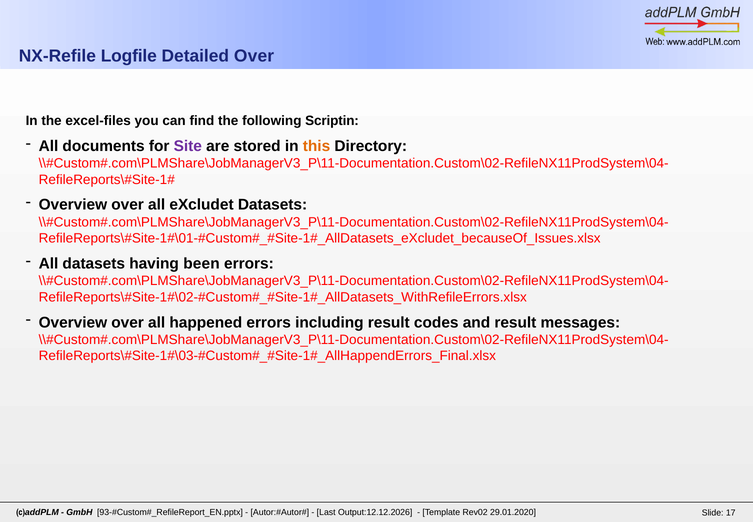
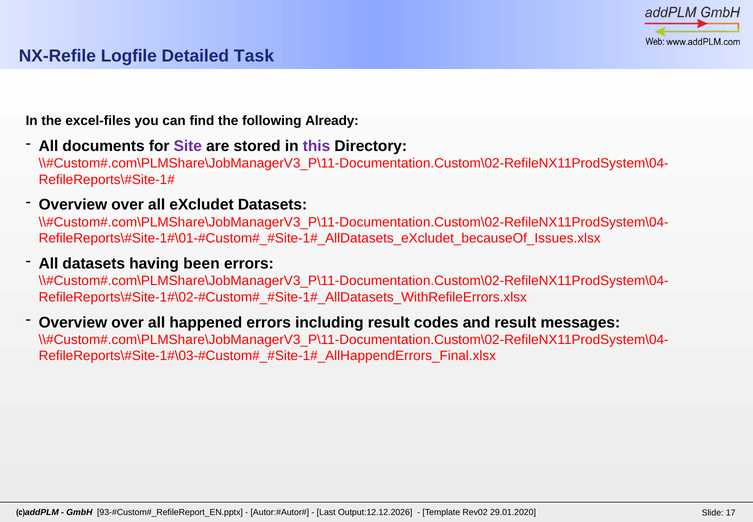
Detailed Over: Over -> Task
Scriptin: Scriptin -> Already
this colour: orange -> purple
